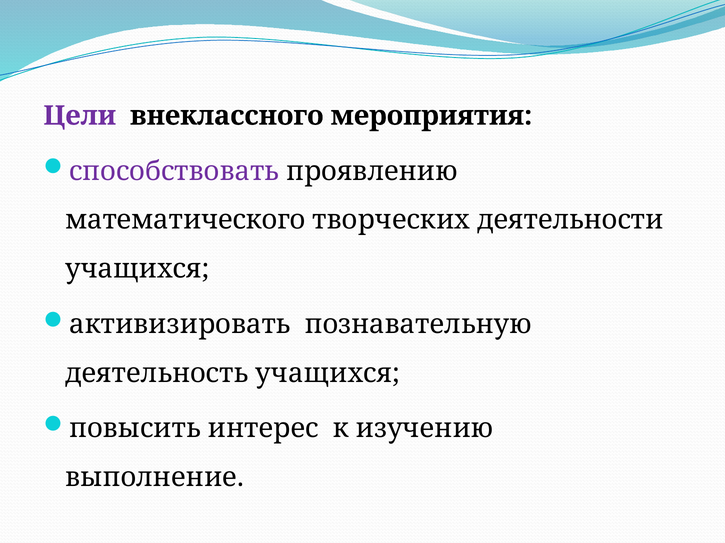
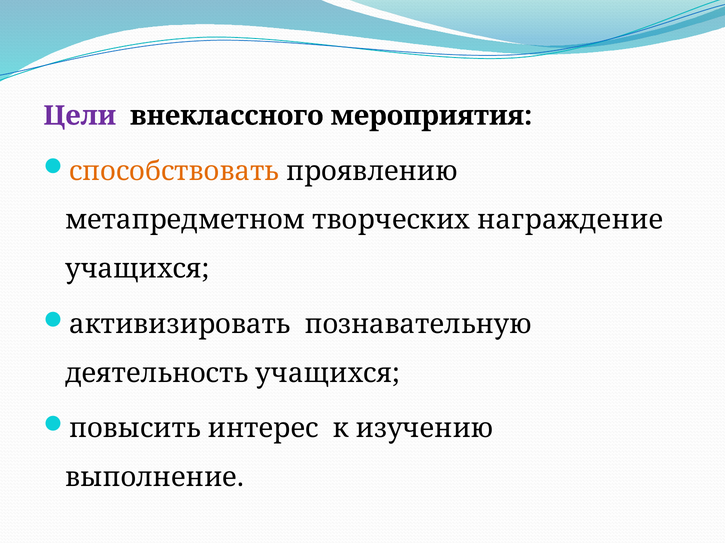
способствовать colour: purple -> orange
математического: математического -> метапредметном
деятельности: деятельности -> награждение
